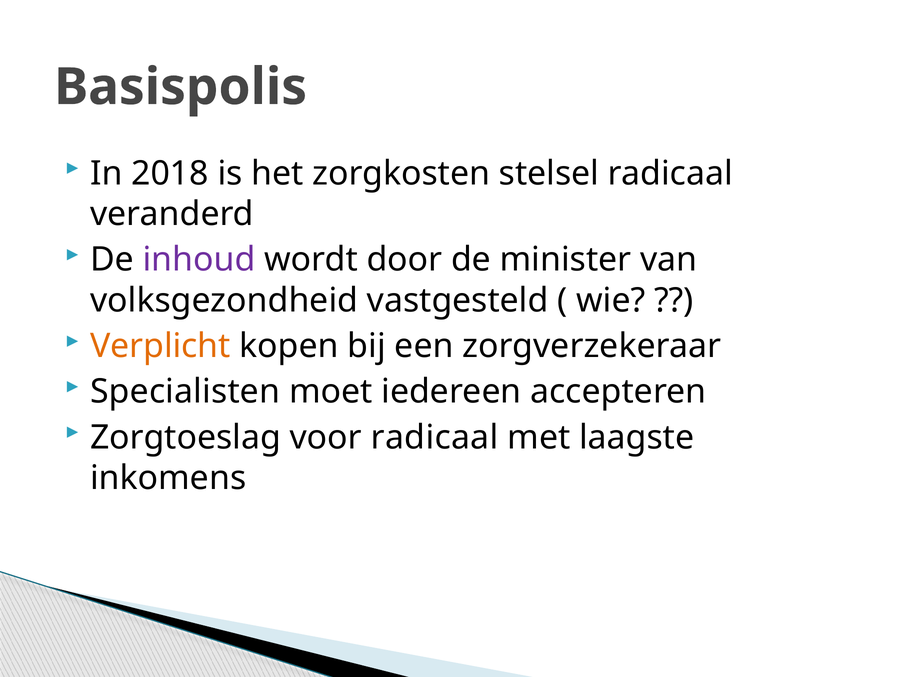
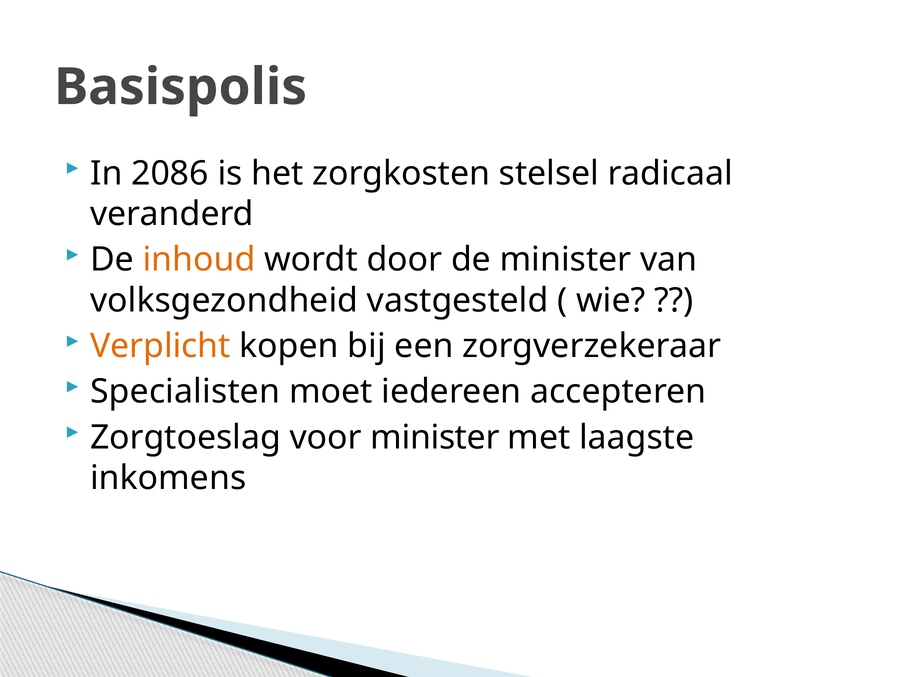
2018: 2018 -> 2086
inhoud colour: purple -> orange
voor radicaal: radicaal -> minister
